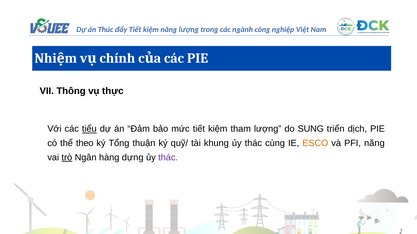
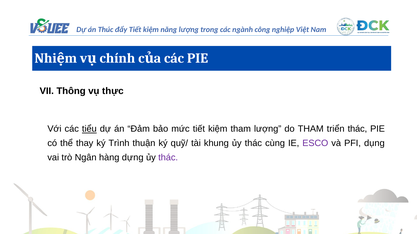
do SUNG: SUNG -> THAM
triển dịch: dịch -> thác
theo: theo -> thay
Tổng: Tổng -> Trình
ESCO colour: orange -> purple
PFI năng: năng -> dụng
trò underline: present -> none
